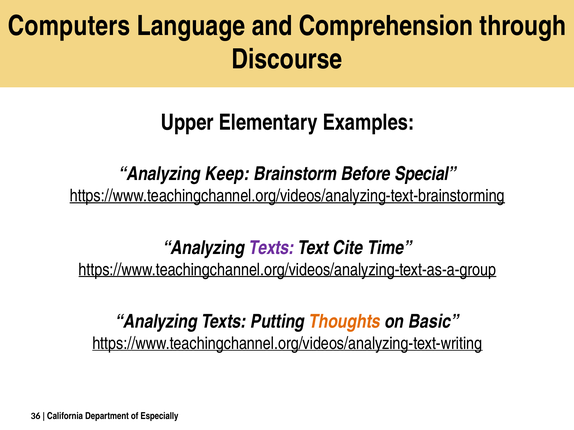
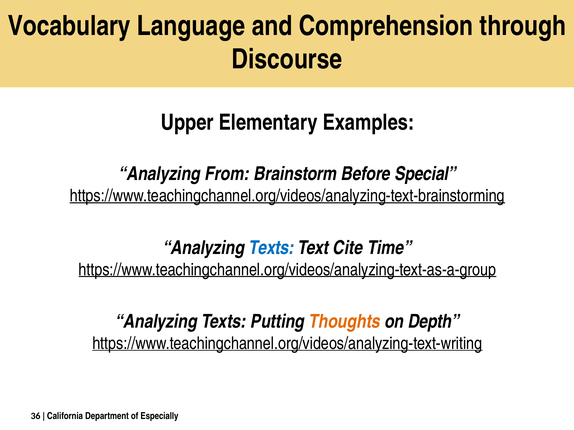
Computers: Computers -> Vocabulary
Keep: Keep -> From
Texts at (271, 248) colour: purple -> blue
Basic: Basic -> Depth
